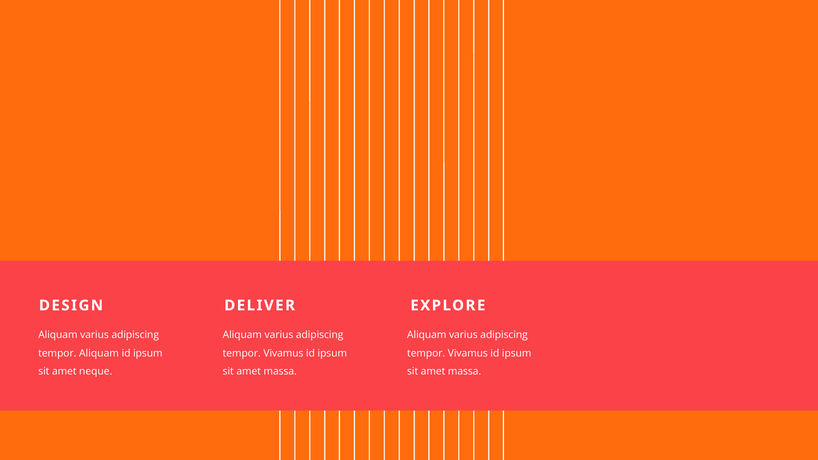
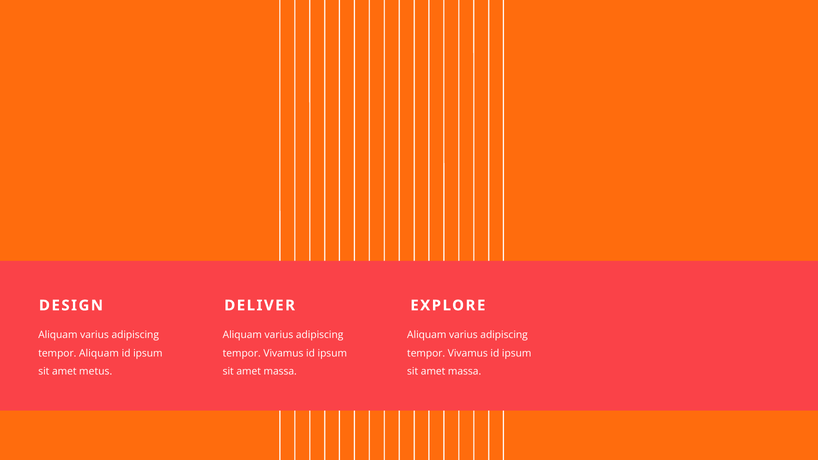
neque: neque -> metus
